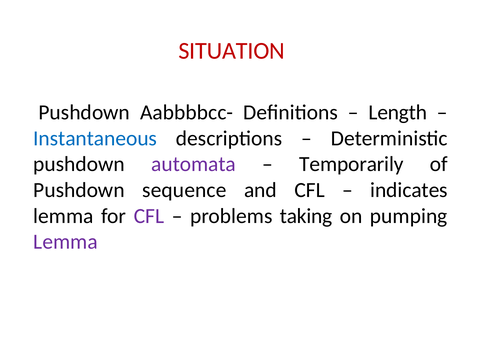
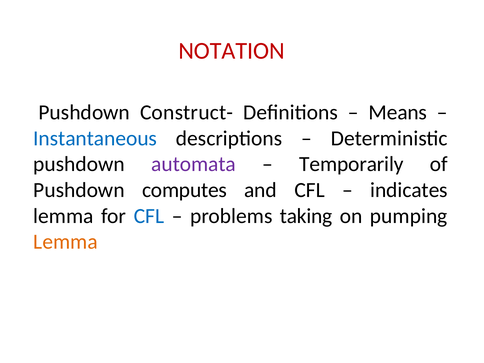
SITUATION: SITUATION -> NOTATION
Aabbbbcc-: Aabbbbcc- -> Construct-
Length: Length -> Means
sequence: sequence -> computes
CFL at (149, 216) colour: purple -> blue
Lemma at (66, 242) colour: purple -> orange
